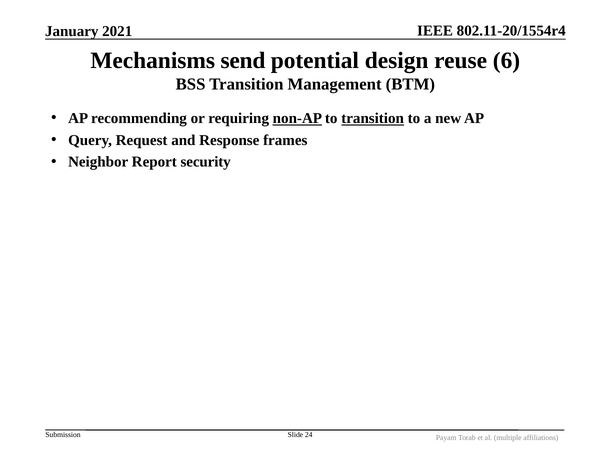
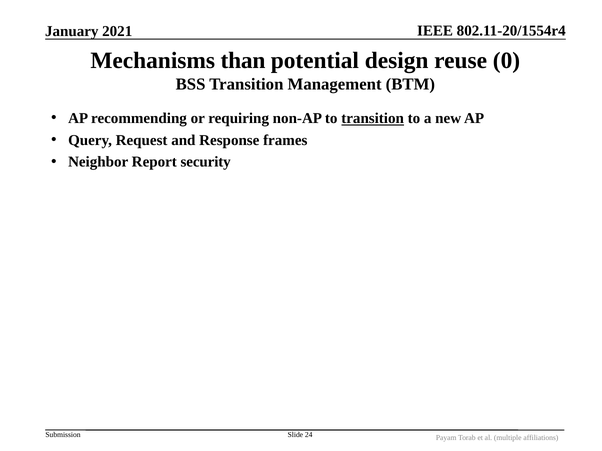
send: send -> than
6: 6 -> 0
non-AP underline: present -> none
